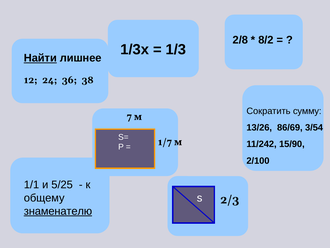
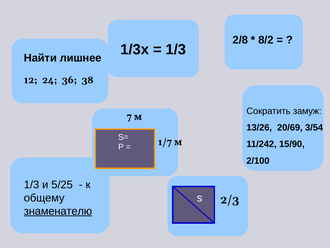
Найти underline: present -> none
сумму: сумму -> замуж
86/69: 86/69 -> 20/69
1/1 at (31, 184): 1/1 -> 1/3
